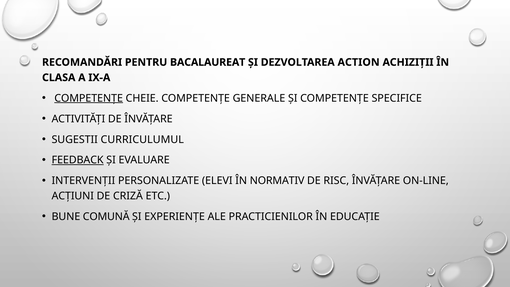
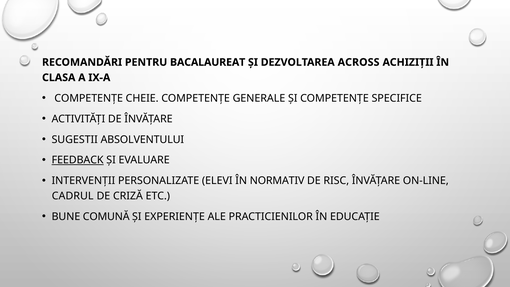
ACTION: ACTION -> ACROSS
COMPETENȚE at (89, 98) underline: present -> none
CURRICULUMUL: CURRICULUMUL -> ABSOLVENTULUI
ACȚIUNI: ACȚIUNI -> CADRUL
